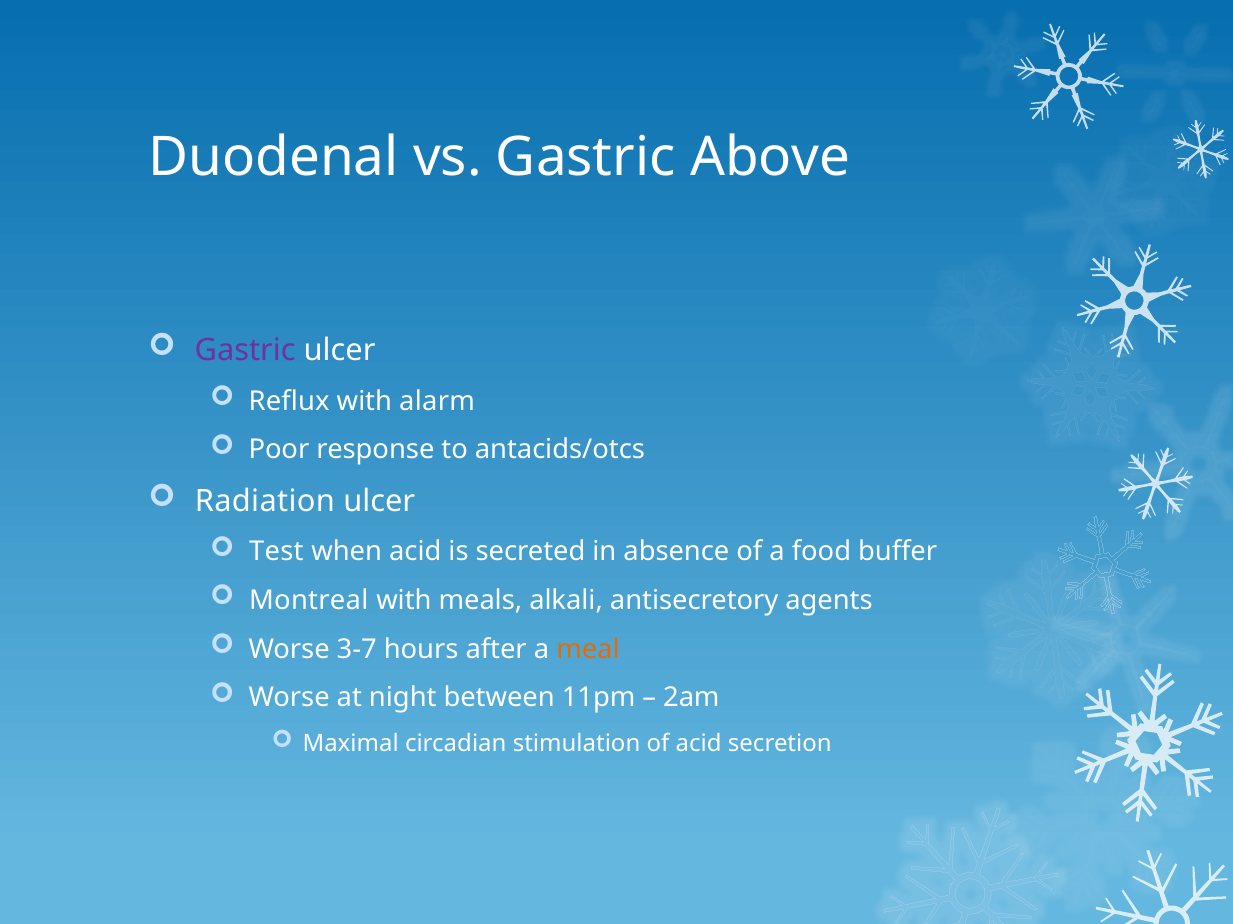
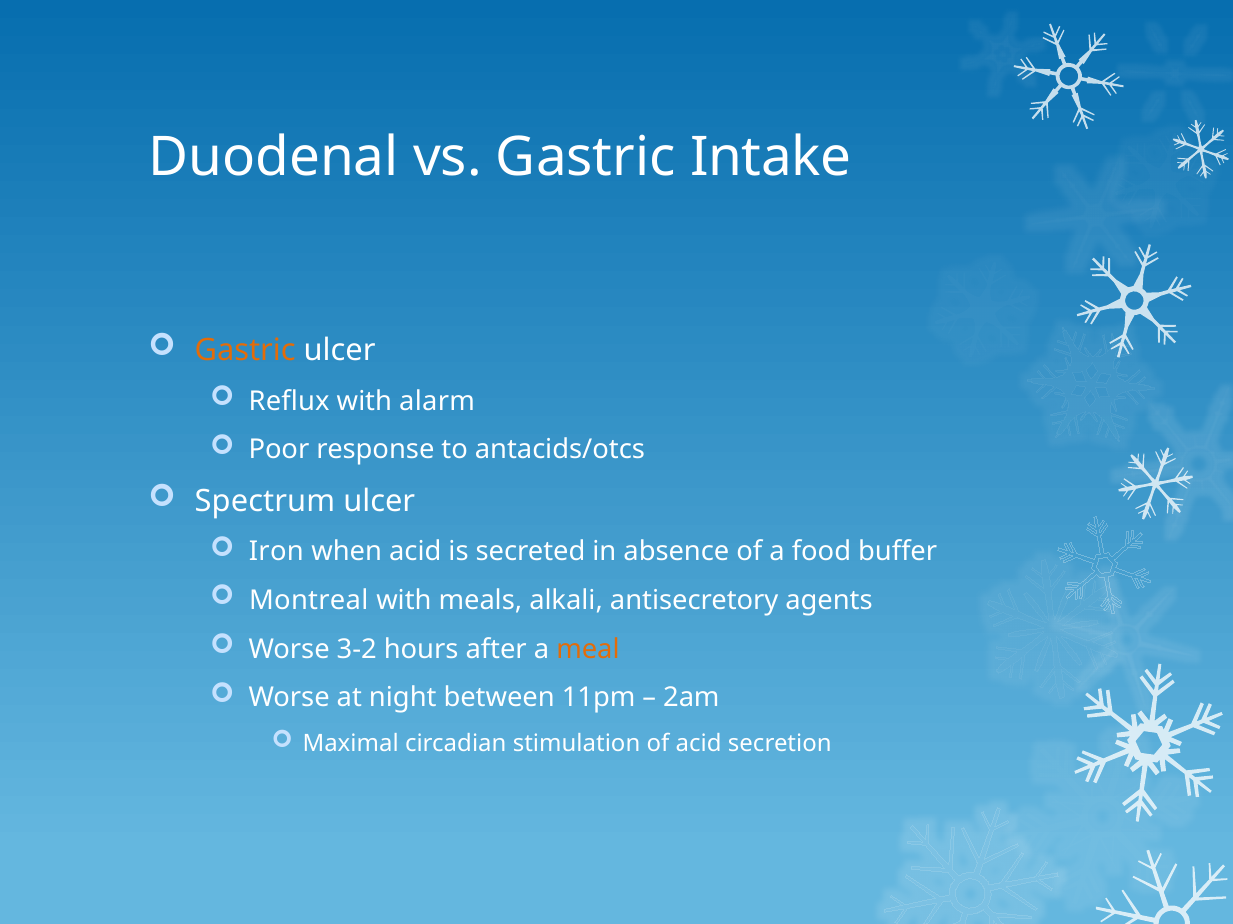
Above: Above -> Intake
Gastric at (245, 351) colour: purple -> orange
Radiation: Radiation -> Spectrum
Test: Test -> Iron
3-7: 3-7 -> 3-2
